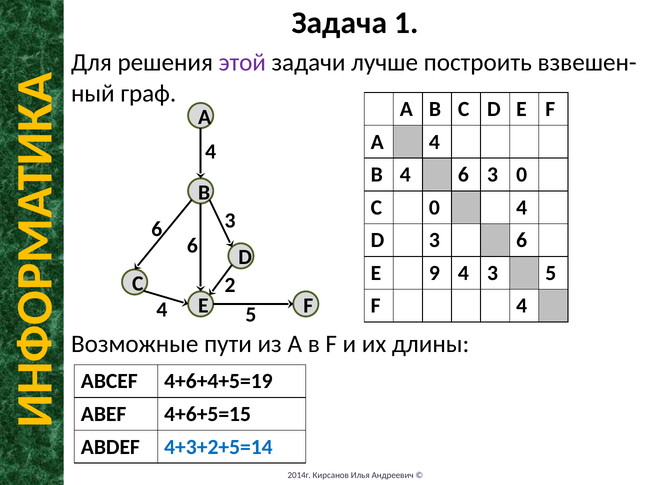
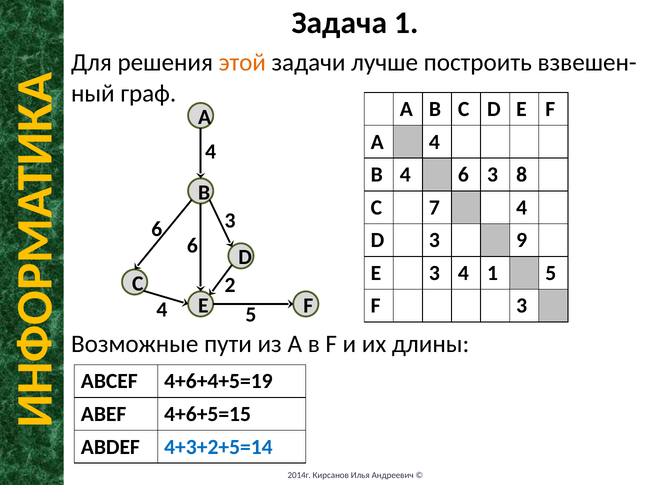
этой colour: purple -> orange
3 0: 0 -> 8
C 0: 0 -> 7
3 6: 6 -> 9
E 9: 9 -> 3
4 3: 3 -> 1
F 4: 4 -> 3
